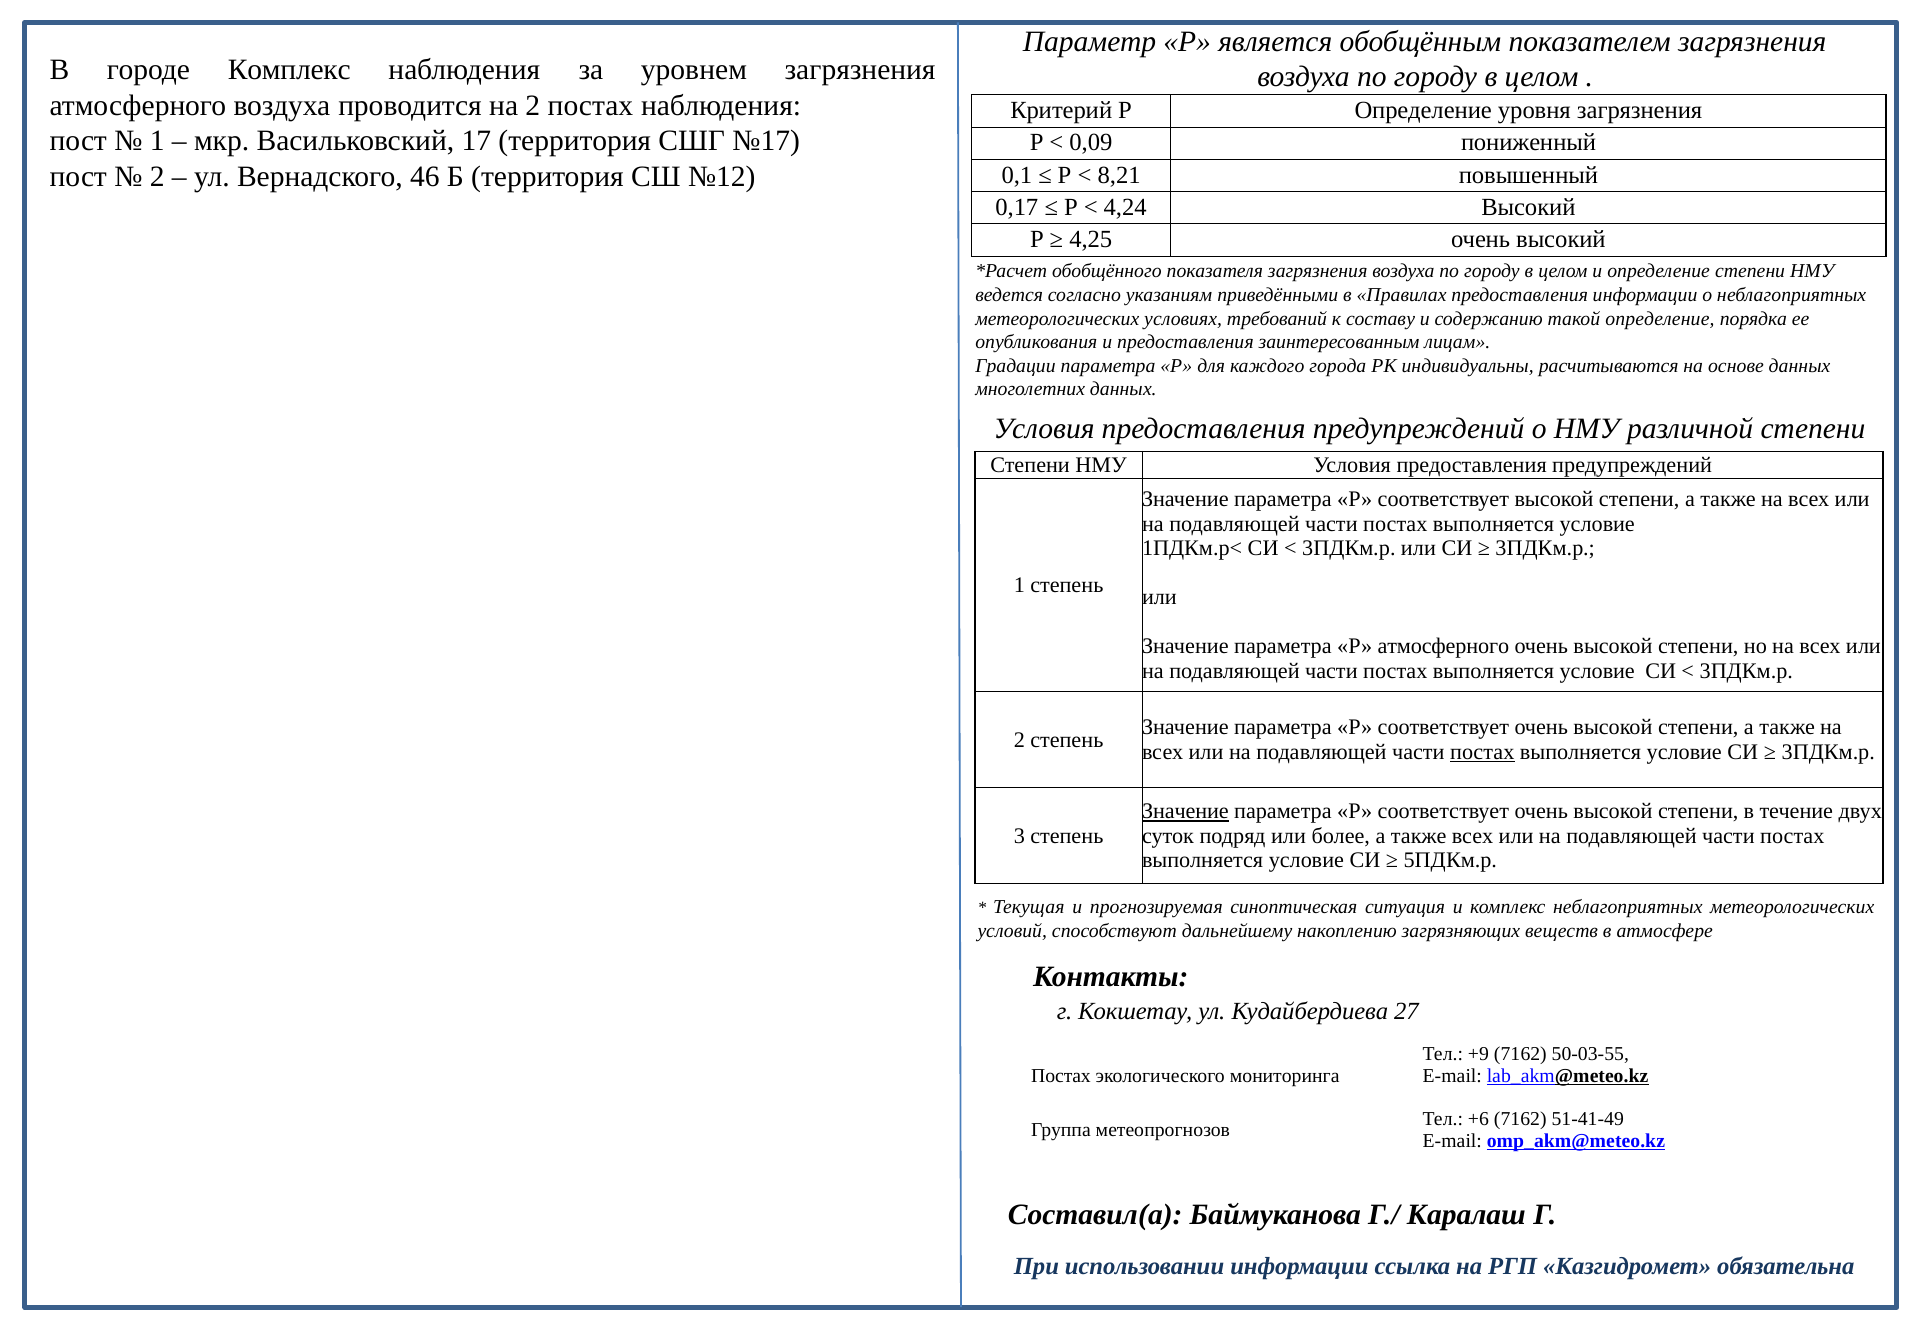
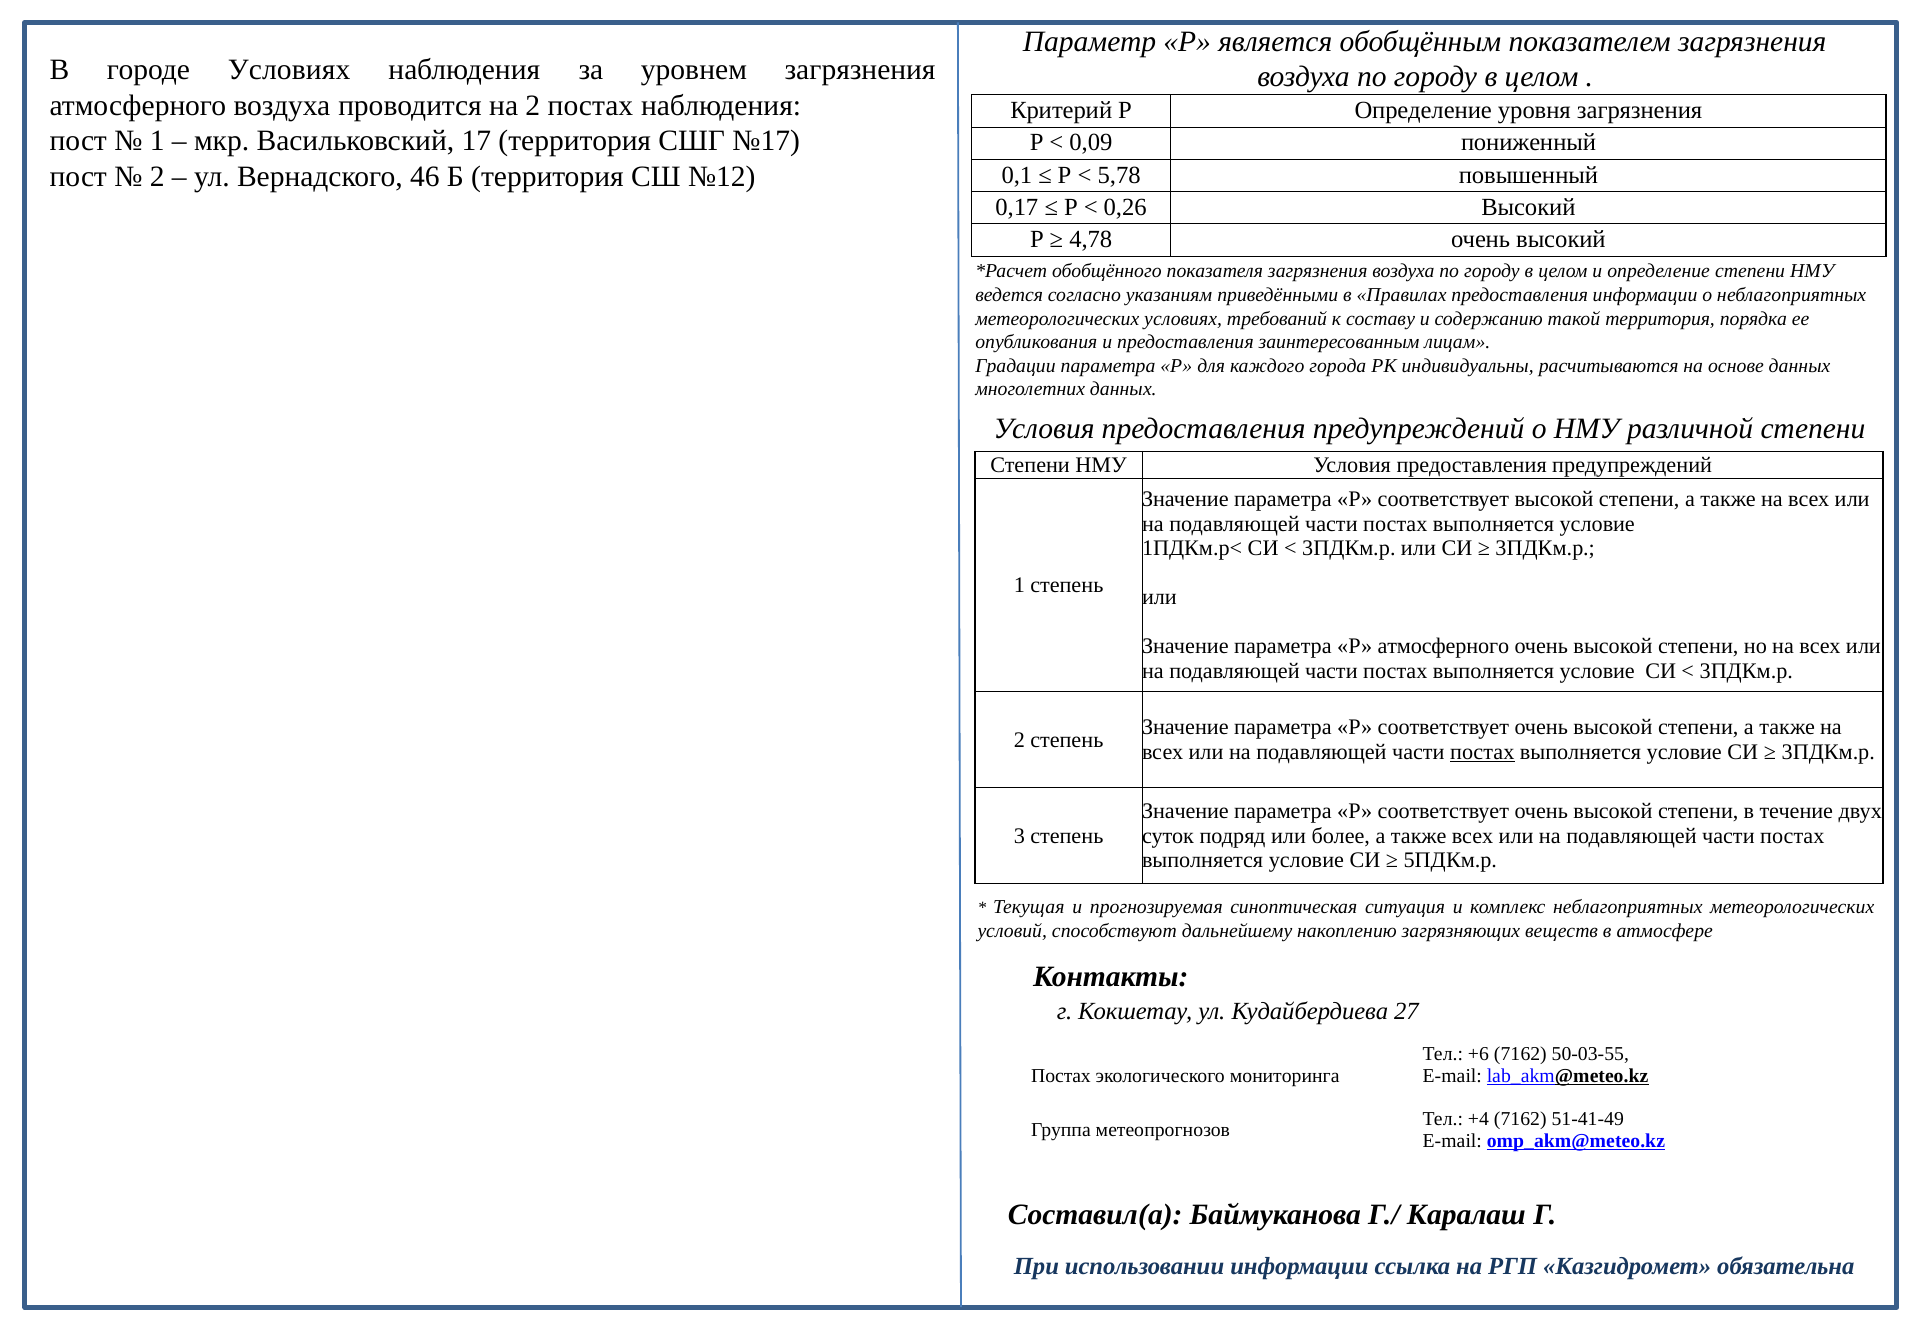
городе Комплекс: Комплекс -> Условиях
8,21: 8,21 -> 5,78
4,24: 4,24 -> 0,26
4,25: 4,25 -> 4,78
такой определение: определение -> территория
Значение at (1185, 812) underline: present -> none
+9: +9 -> +6
+6: +6 -> +4
